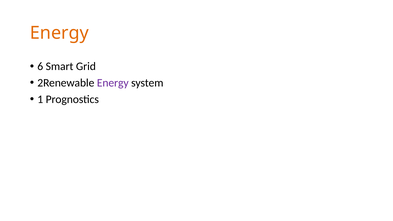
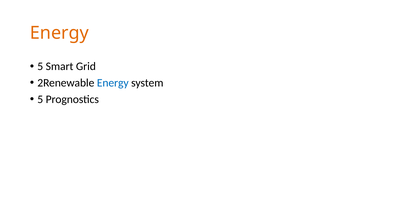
6 at (40, 66): 6 -> 5
Energy at (113, 83) colour: purple -> blue
1 at (40, 99): 1 -> 5
